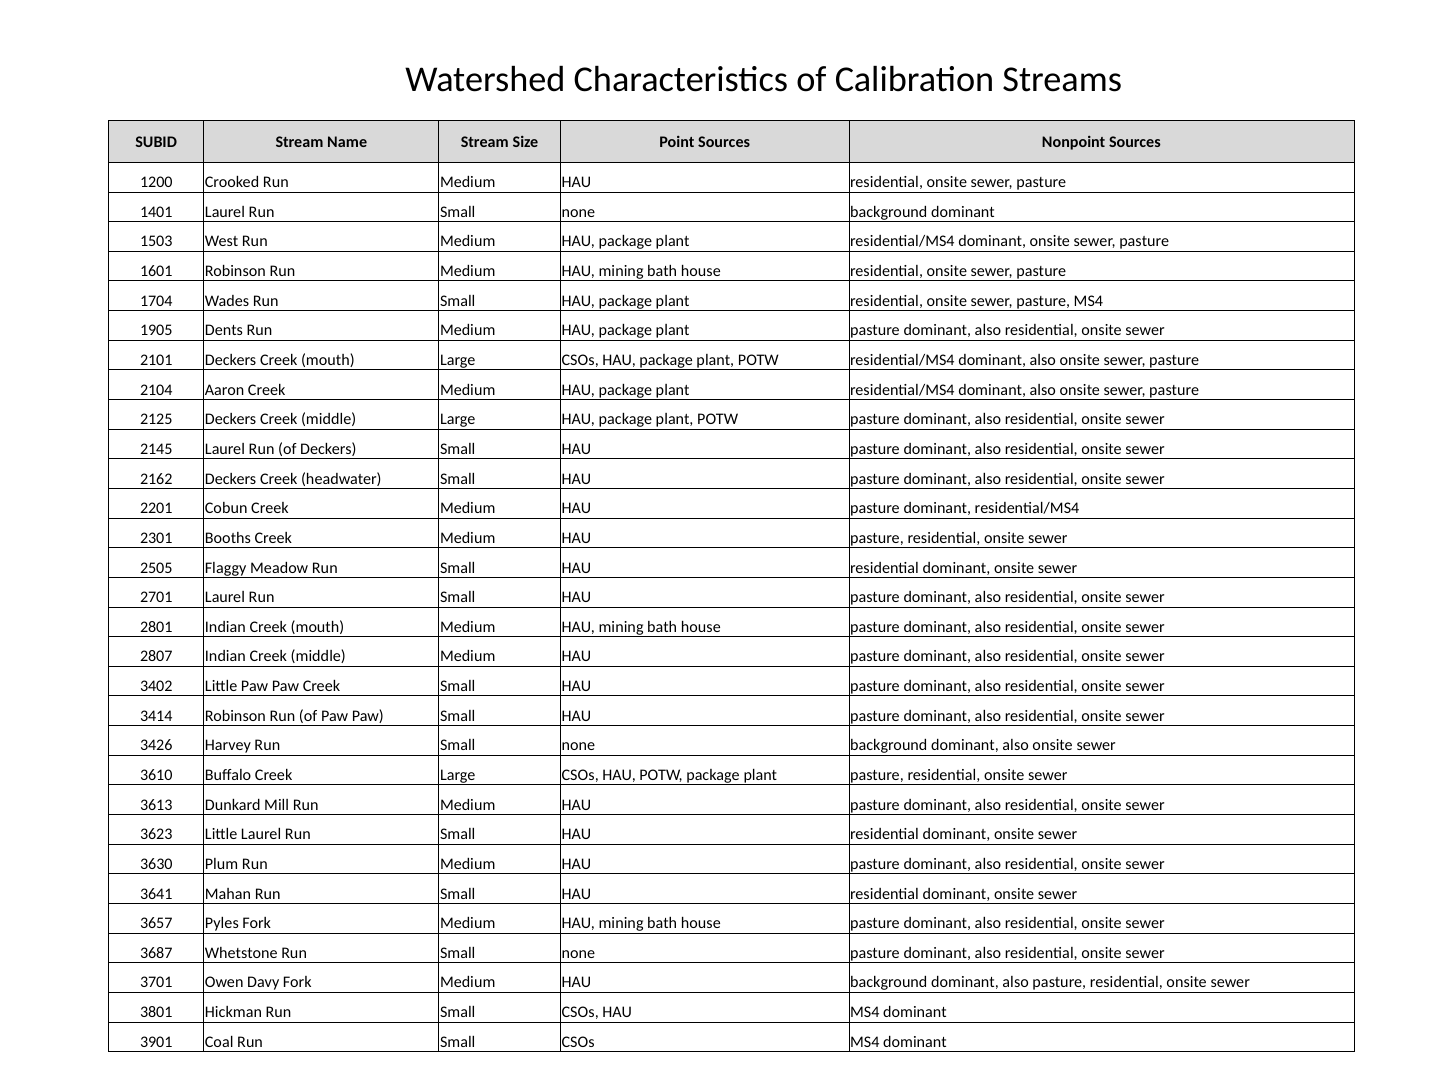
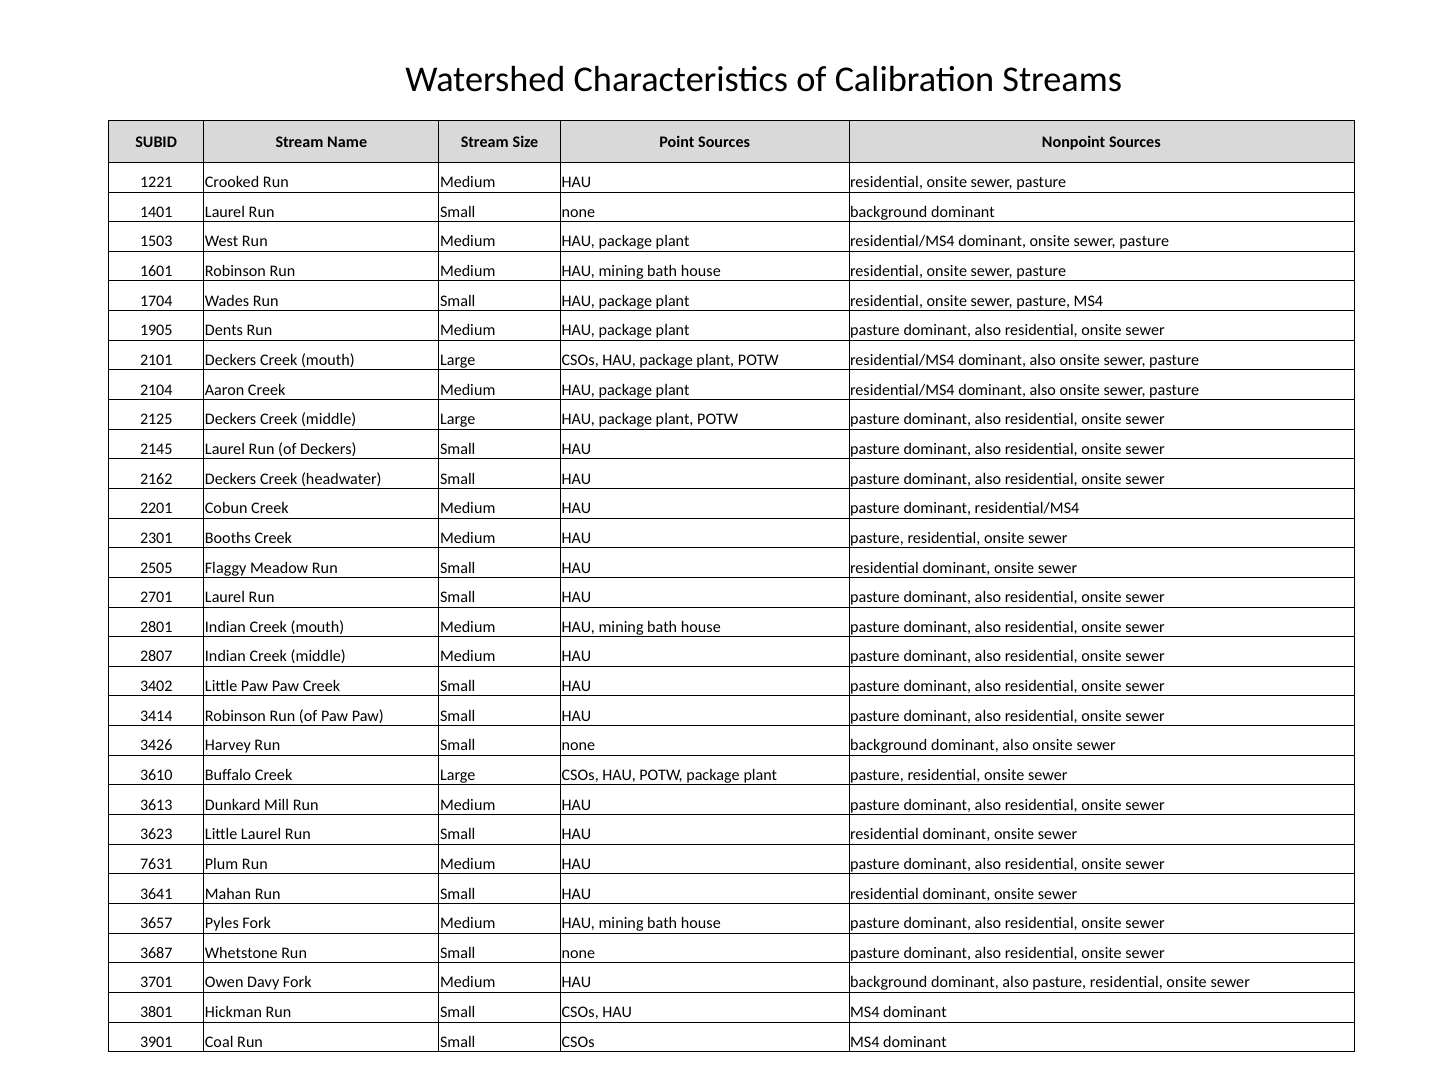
1200: 1200 -> 1221
3630: 3630 -> 7631
